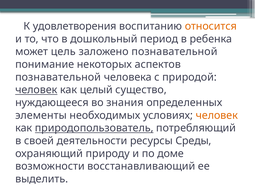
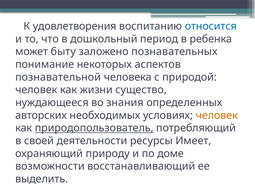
относится colour: orange -> blue
цель: цель -> быту
заложено познавательной: познавательной -> познавательных
человек at (36, 90) underline: present -> none
целый: целый -> жизни
элементы: элементы -> авторских
Среды: Среды -> Имеет
